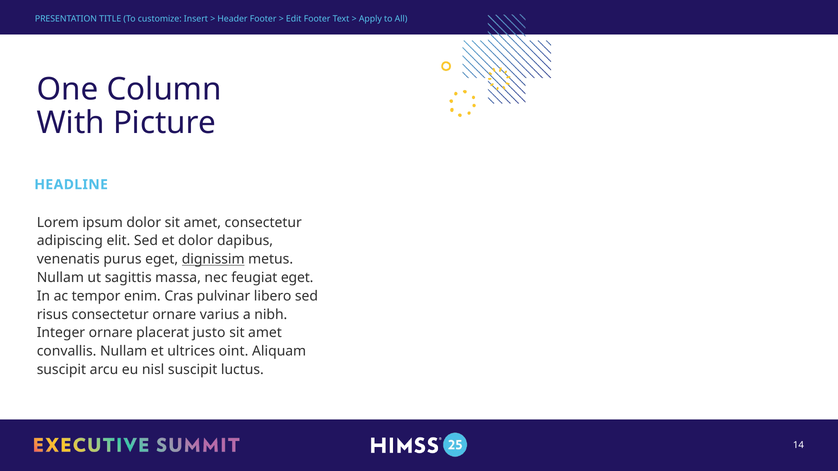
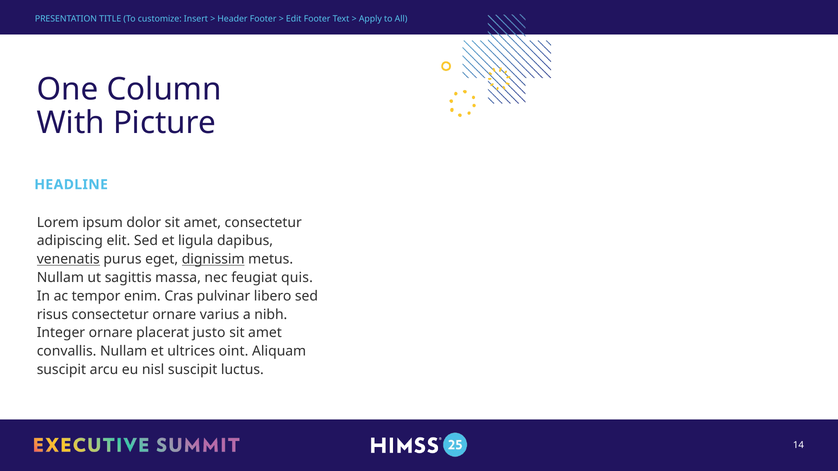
et dolor: dolor -> ligula
venenatis underline: none -> present
feugiat eget: eget -> quis
